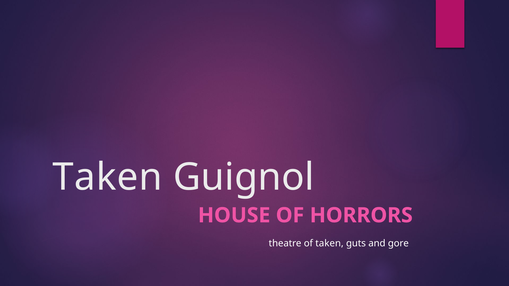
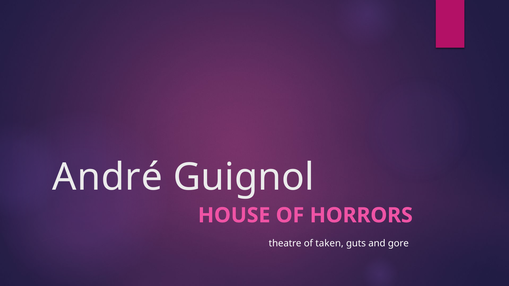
Taken at (107, 177): Taken -> André
